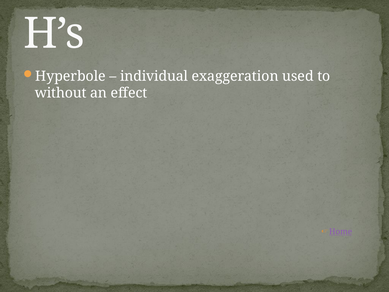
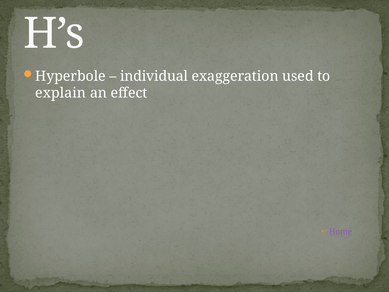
without: without -> explain
